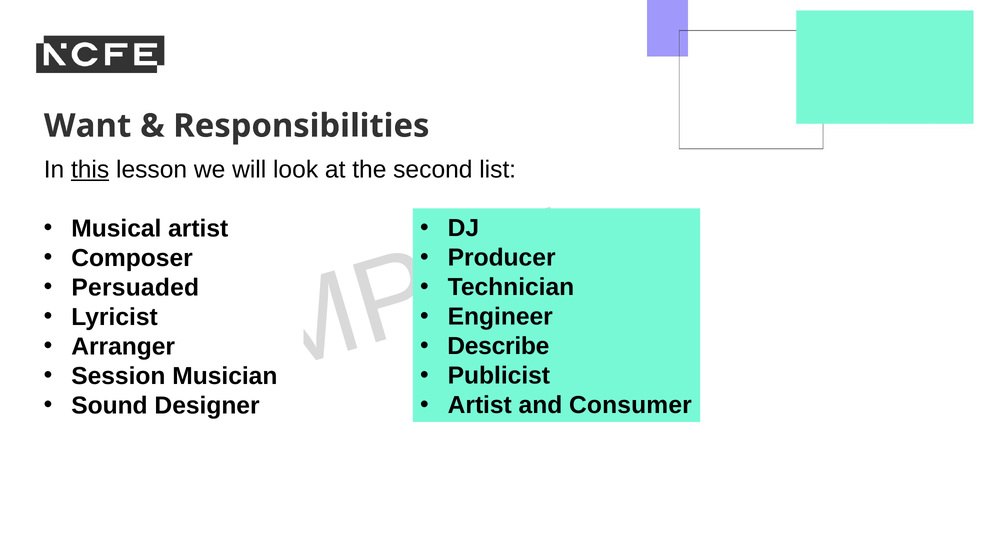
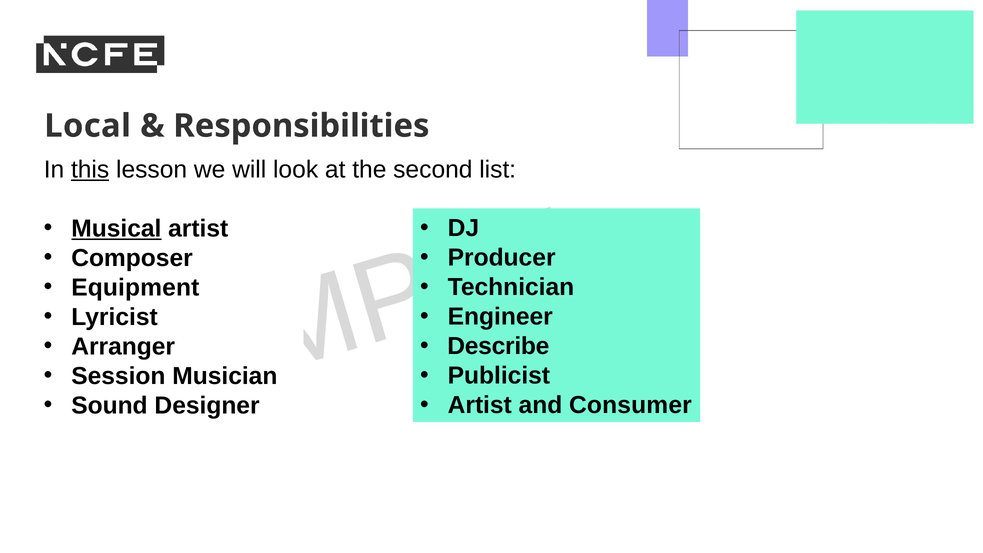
Want: Want -> Local
Musical underline: none -> present
Persuaded: Persuaded -> Equipment
